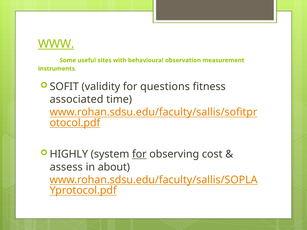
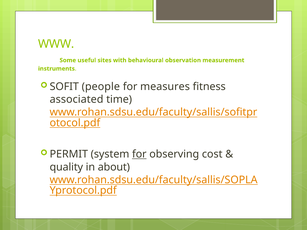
WWW underline: present -> none
validity: validity -> people
questions: questions -> measures
HIGHLY: HIGHLY -> PERMIT
assess: assess -> quality
